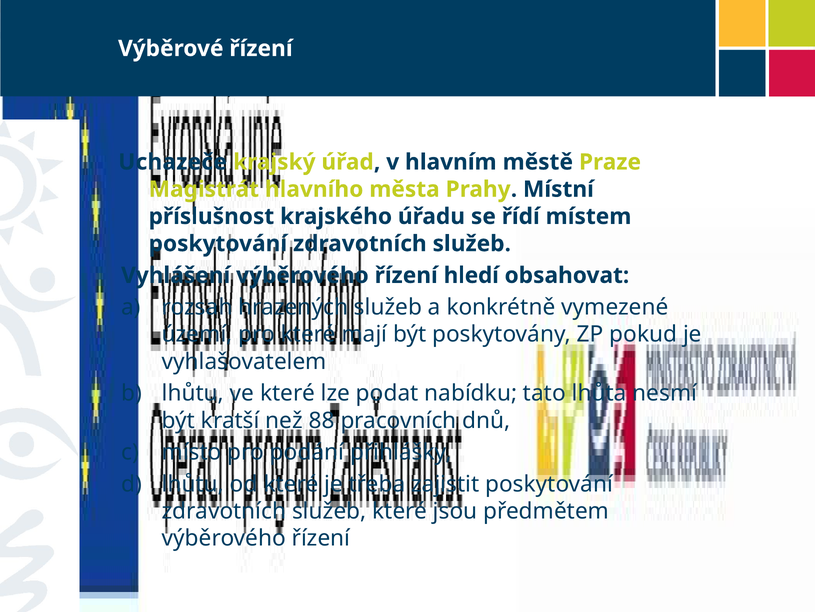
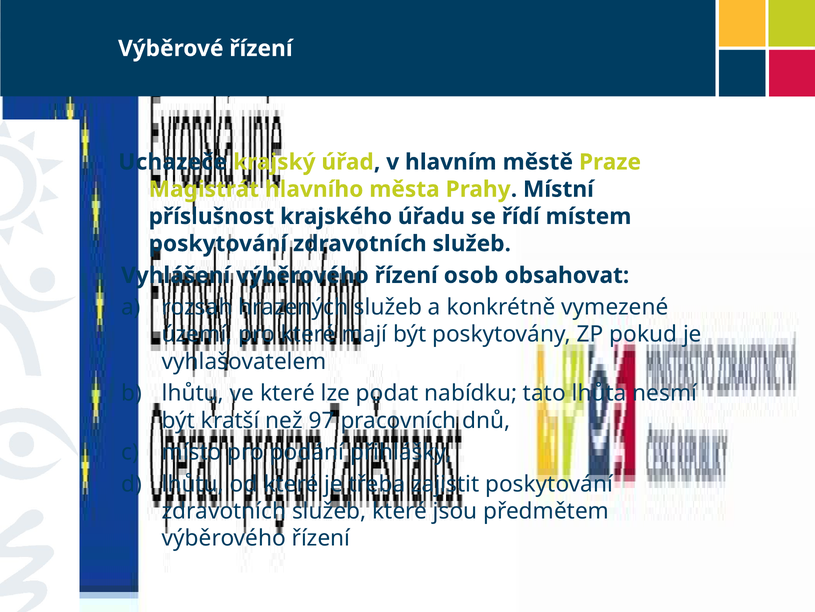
hledí: hledí -> osob
88: 88 -> 97
